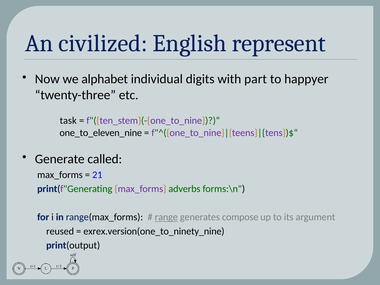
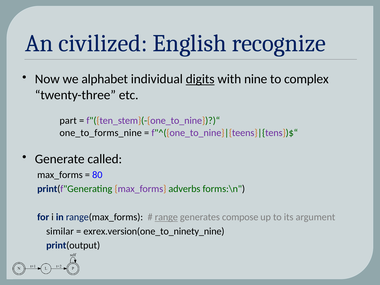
represent: represent -> recognize
digits underline: none -> present
part: part -> nine
happyer: happyer -> complex
task: task -> part
one_to_eleven_nine: one_to_eleven_nine -> one_to_forms_nine
21: 21 -> 80
reused: reused -> similar
